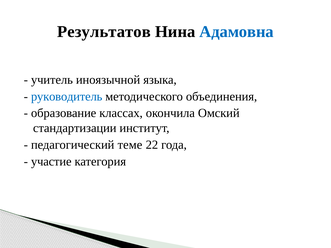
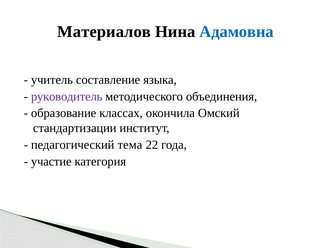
Результатов: Результатов -> Материалов
иноязычной: иноязычной -> составление
руководитель colour: blue -> purple
теме: теме -> тема
